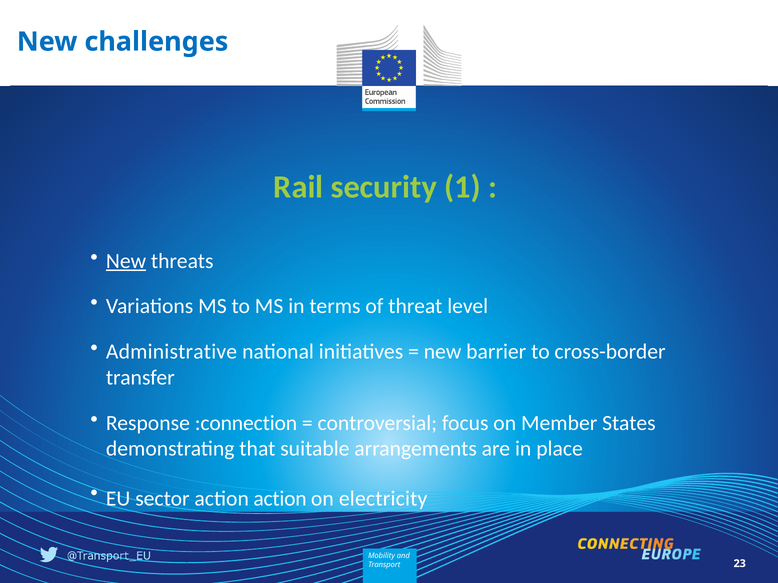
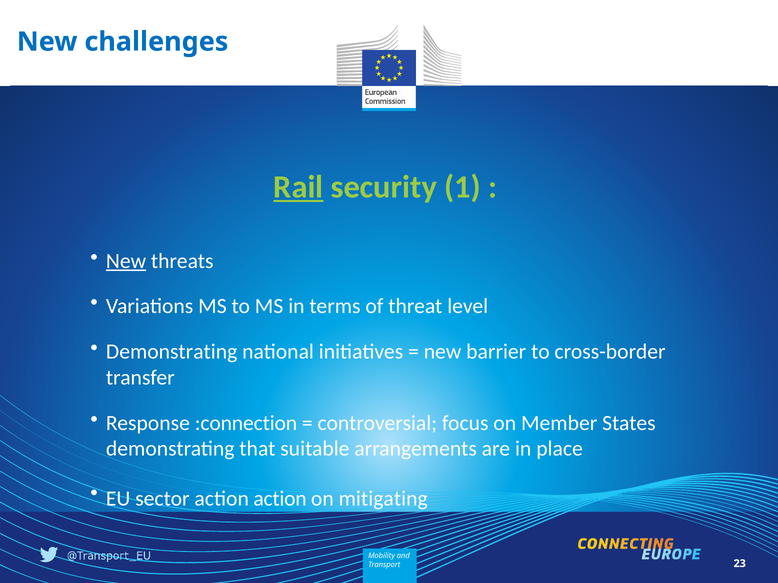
Rail underline: none -> present
Administrative at (172, 352): Administrative -> Demonstrating
electricity: electricity -> mitigating
